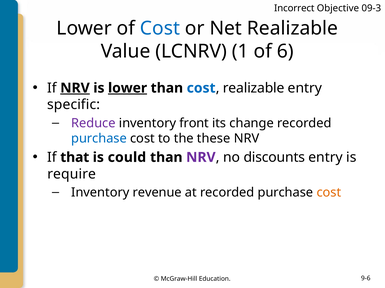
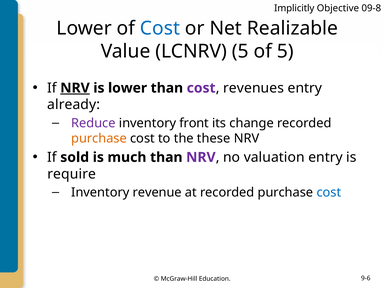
Incorrect: Incorrect -> Implicitly
09-3: 09-3 -> 09-8
LCNRV 1: 1 -> 5
of 6: 6 -> 5
lower at (128, 88) underline: present -> none
cost at (201, 88) colour: blue -> purple
realizable at (254, 88): realizable -> revenues
specific: specific -> already
purchase at (99, 139) colour: blue -> orange
that: that -> sold
could: could -> much
discounts: discounts -> valuation
cost at (329, 193) colour: orange -> blue
